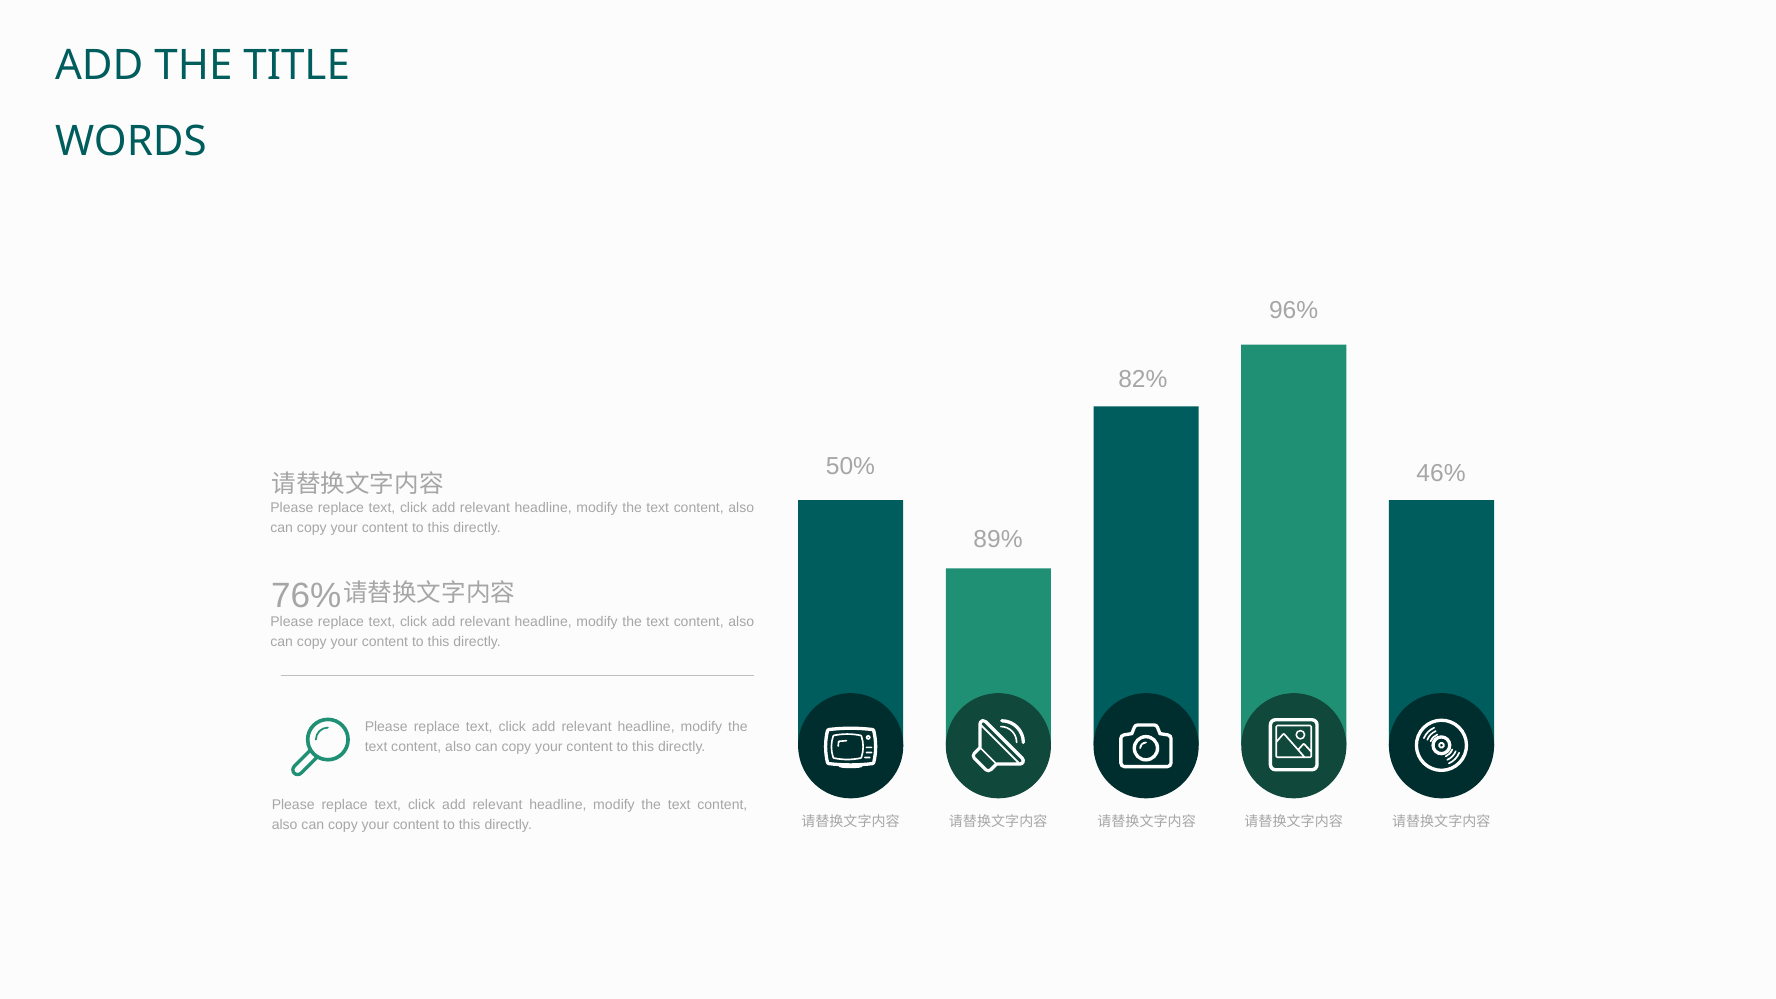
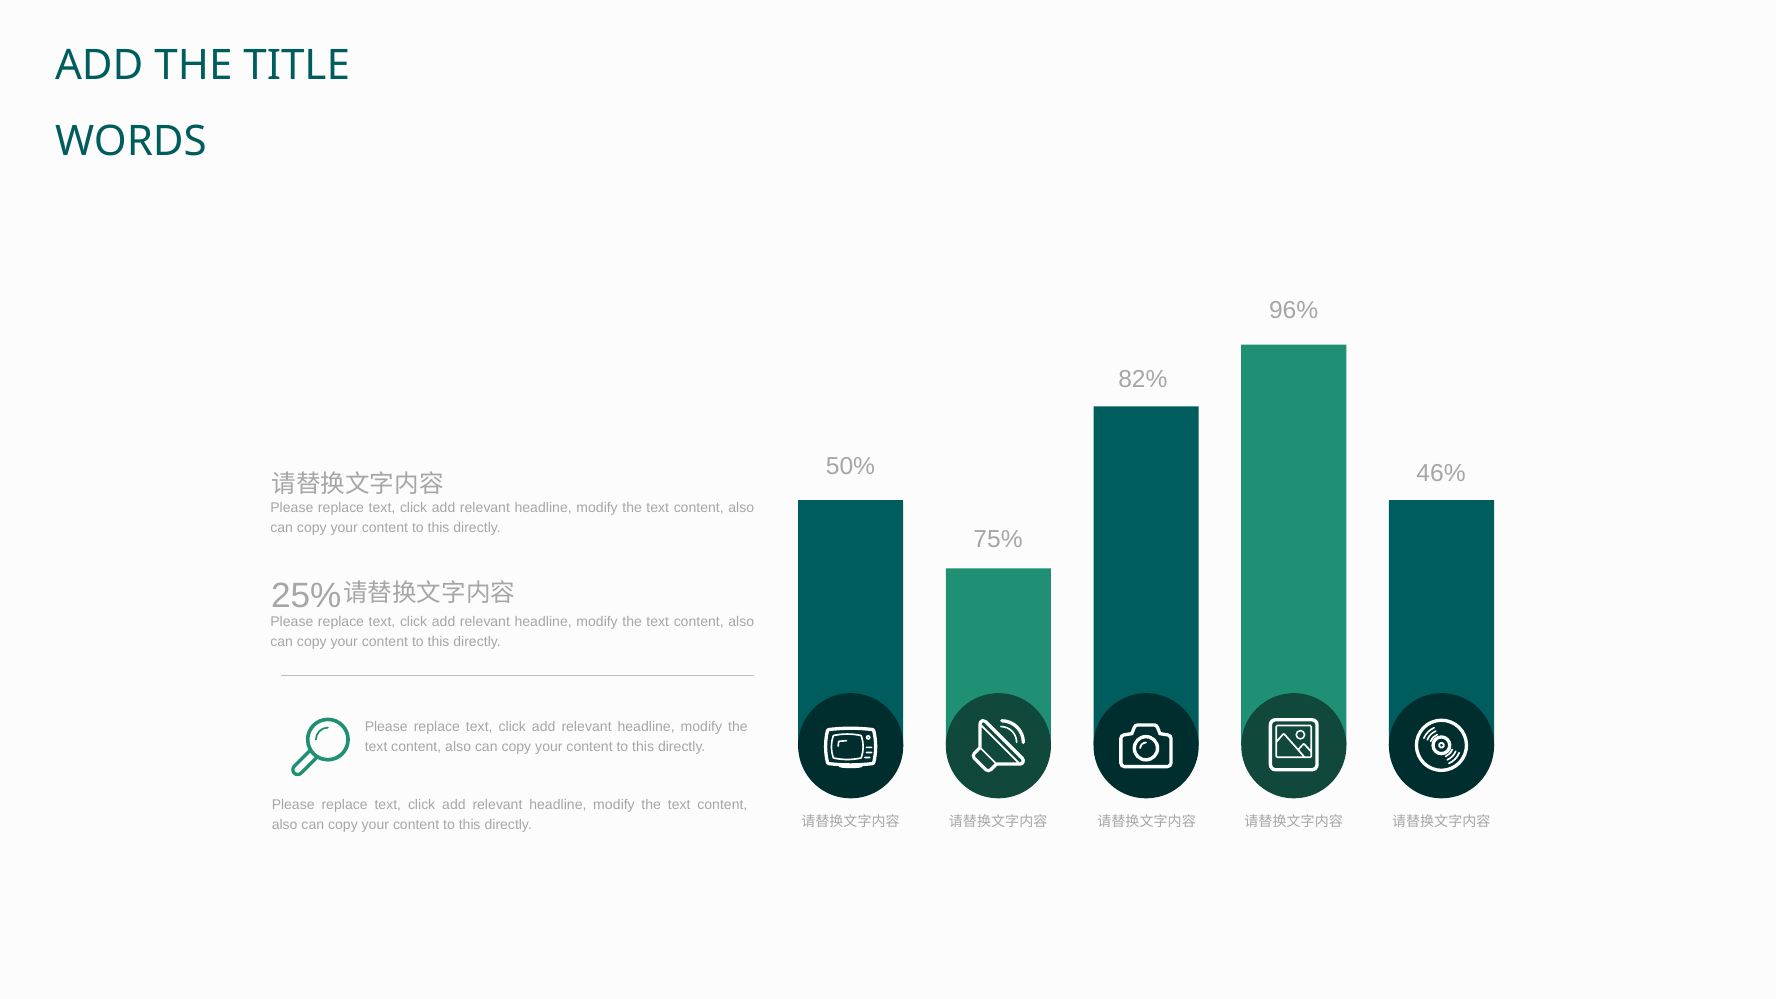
89%: 89% -> 75%
76%: 76% -> 25%
